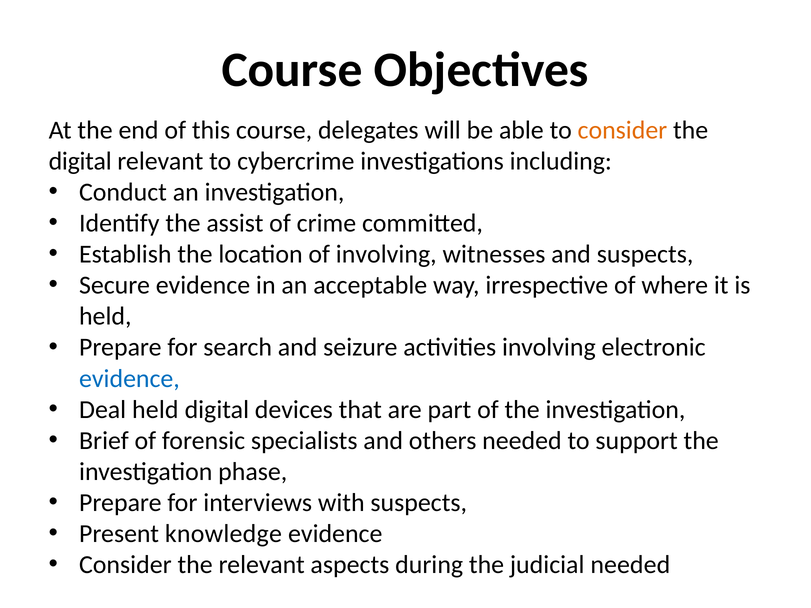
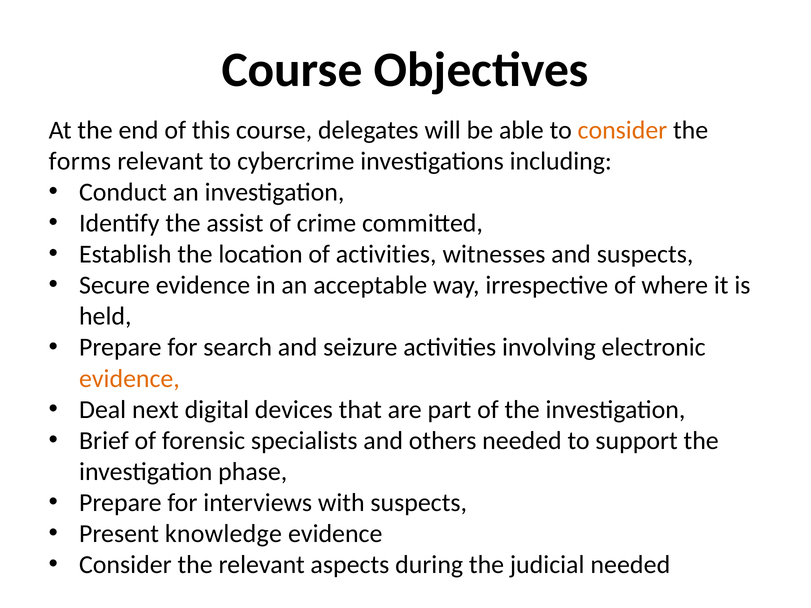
digital at (80, 161): digital -> forms
of involving: involving -> activities
evidence at (129, 379) colour: blue -> orange
Deal held: held -> next
